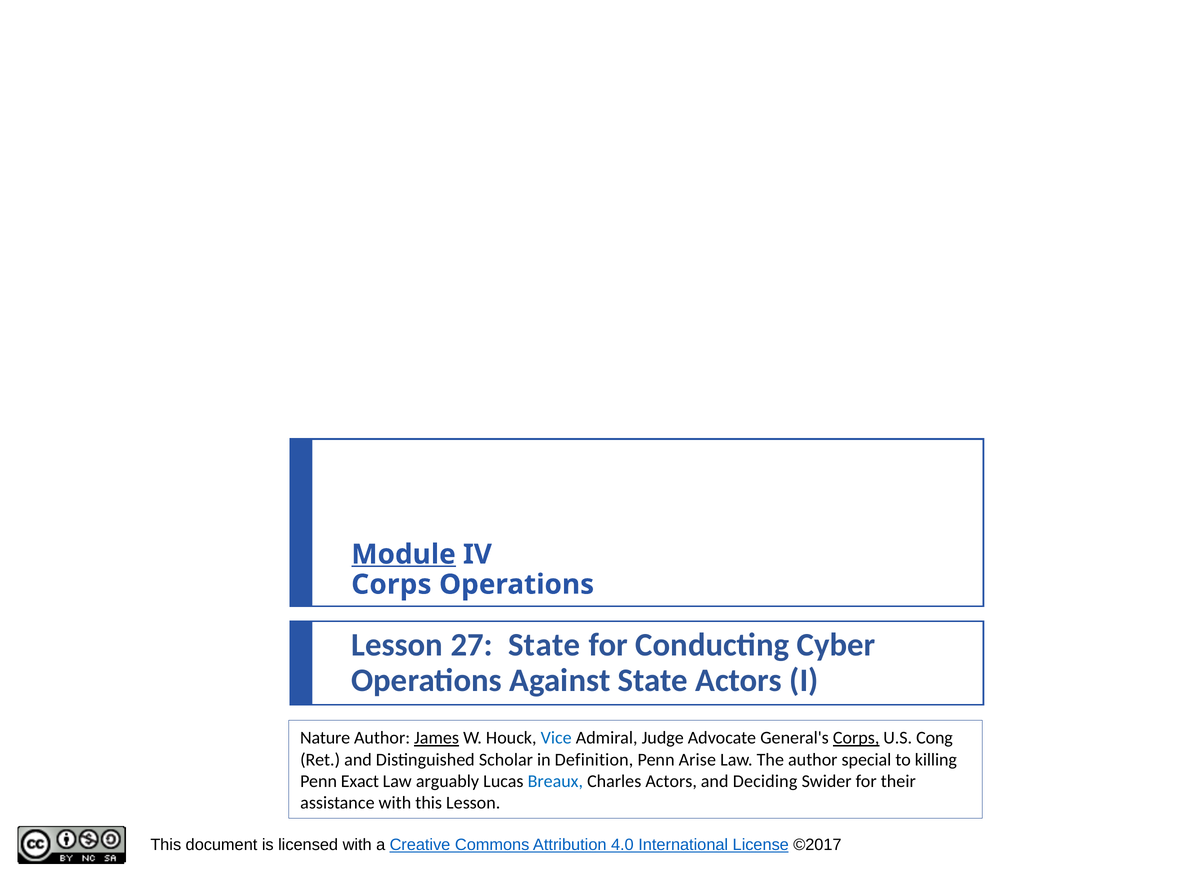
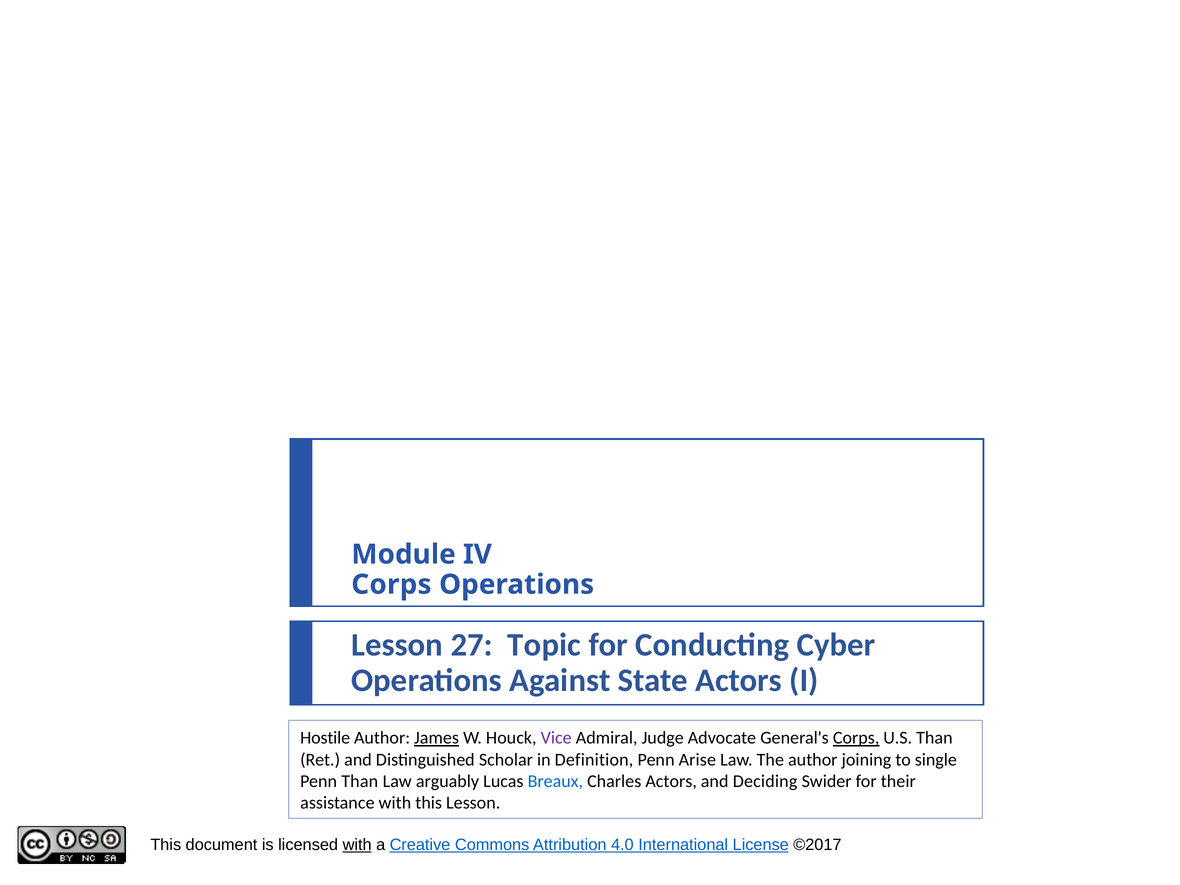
Module underline: present -> none
27 State: State -> Topic
Nature: Nature -> Hostile
Vice colour: blue -> purple
U.S Cong: Cong -> Than
special: special -> joining
killing: killing -> single
Penn Exact: Exact -> Than
with at (357, 845) underline: none -> present
